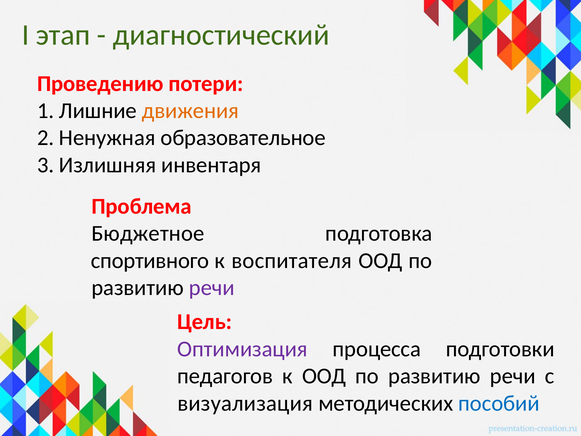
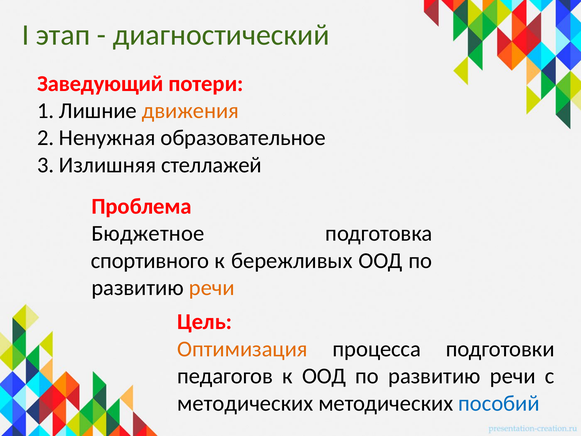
Проведению: Проведению -> Заведующий
инвентаря: инвентаря -> стеллажей
воспитателя: воспитателя -> бережливых
речи at (212, 288) colour: purple -> orange
Оптимизация colour: purple -> orange
визуализация at (245, 403): визуализация -> методических
